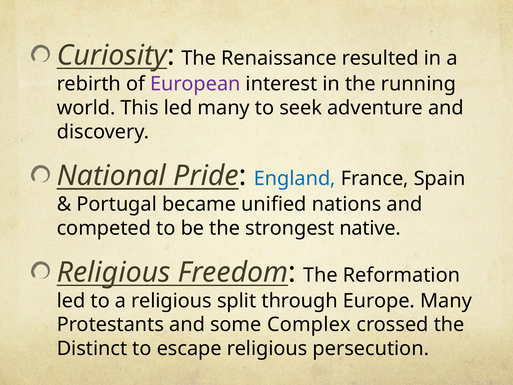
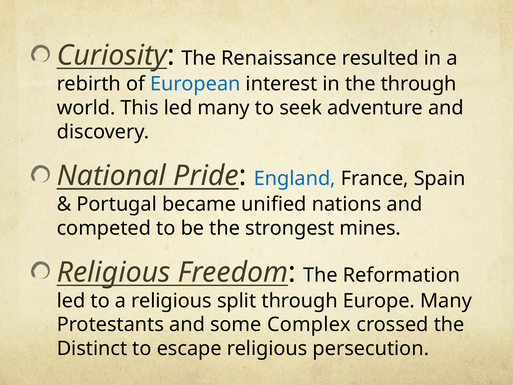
European colour: purple -> blue
the running: running -> through
native: native -> mines
